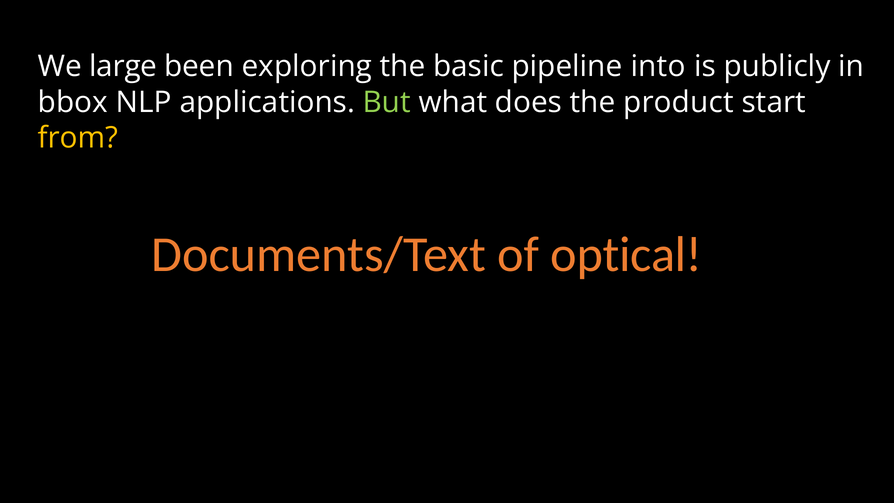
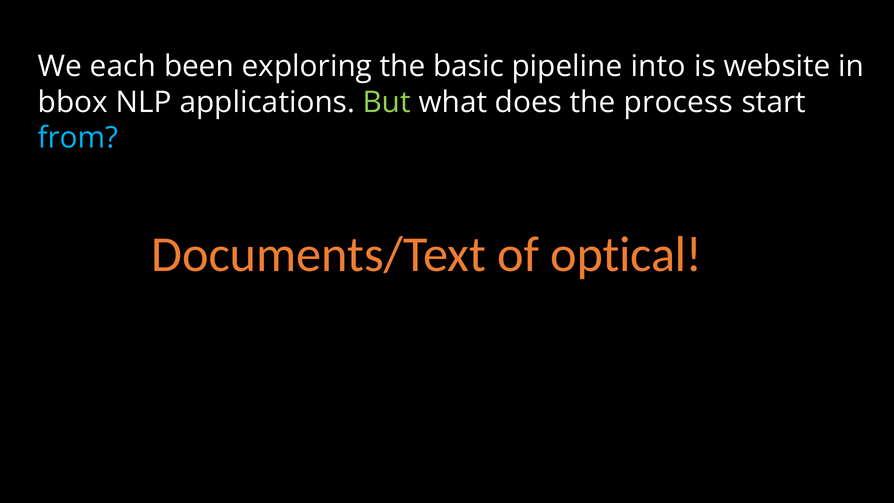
large: large -> each
publicly: publicly -> website
product: product -> process
from colour: yellow -> light blue
